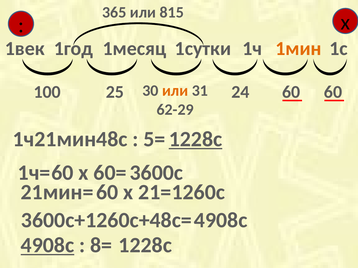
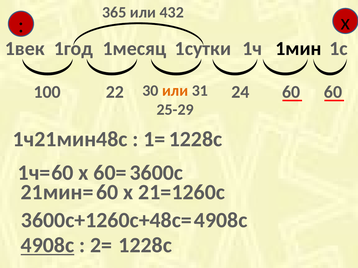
815: 815 -> 432
1мин colour: orange -> black
25: 25 -> 22
62-29: 62-29 -> 25-29
1228с at (196, 139) underline: present -> none
5=: 5= -> 1=
8=: 8= -> 2=
